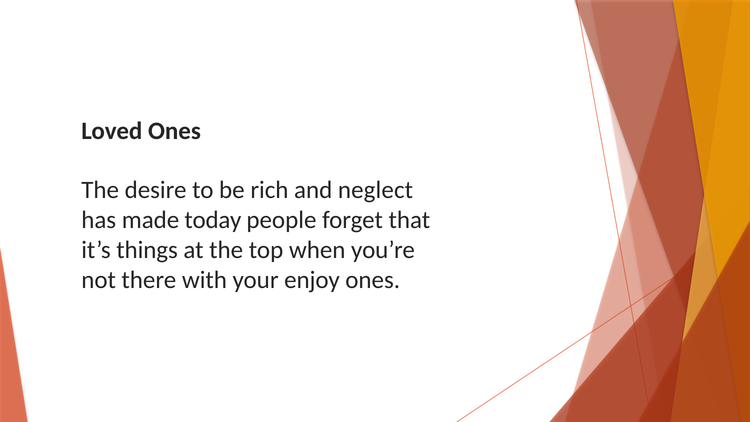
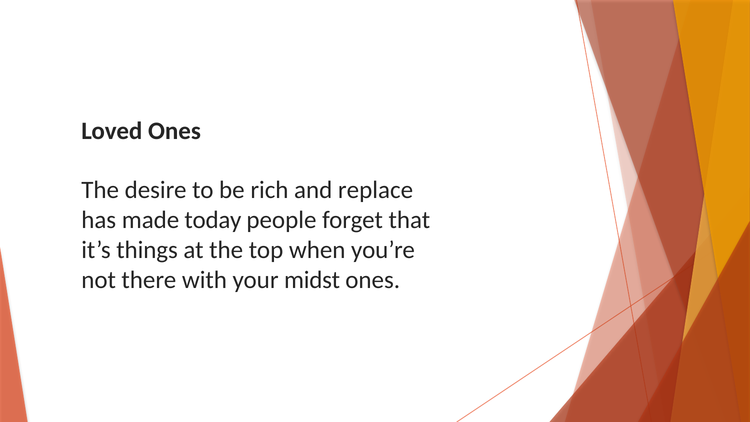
neglect: neglect -> replace
enjoy: enjoy -> midst
